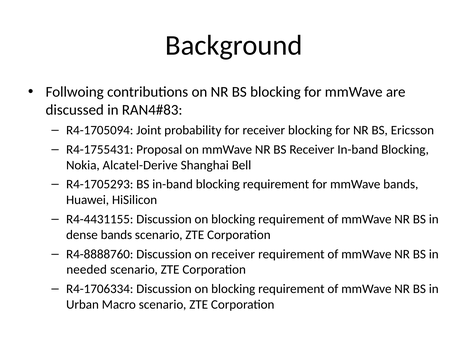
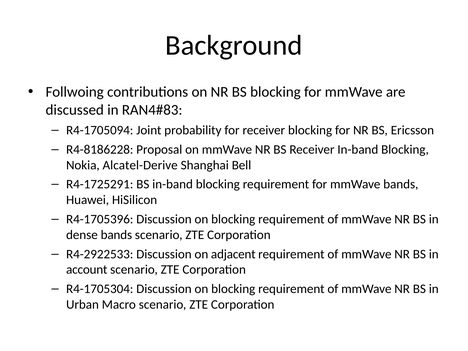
R4-1755431: R4-1755431 -> R4-8186228
R4-1705293: R4-1705293 -> R4-1725291
R4-4431155: R4-4431155 -> R4-1705396
R4-8888760: R4-8888760 -> R4-2922533
on receiver: receiver -> adjacent
needed: needed -> account
R4-1706334: R4-1706334 -> R4-1705304
